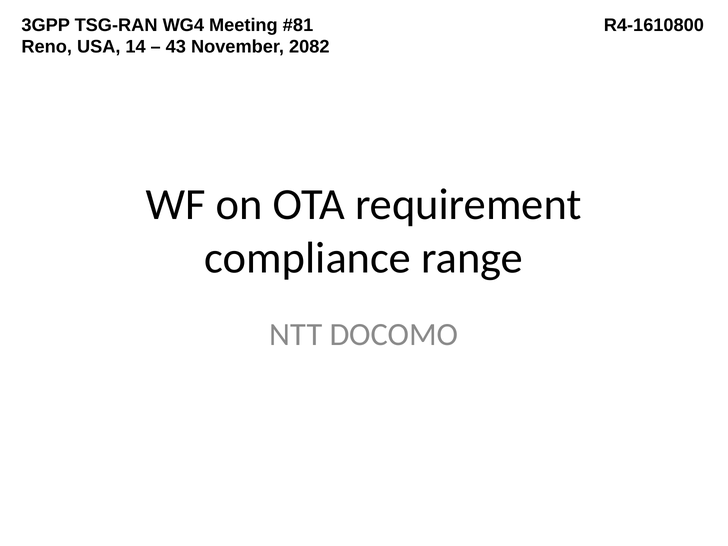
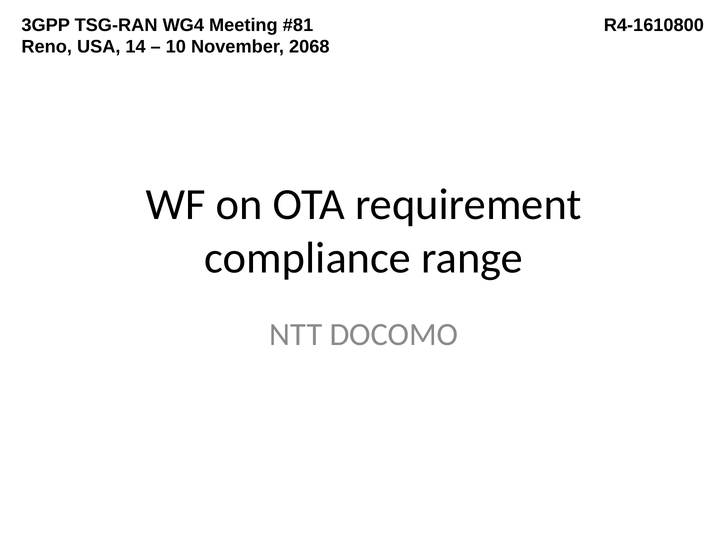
43: 43 -> 10
2082: 2082 -> 2068
